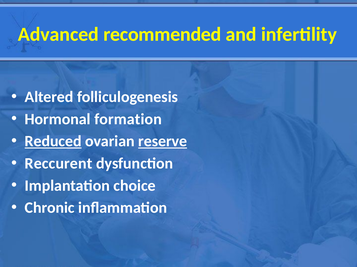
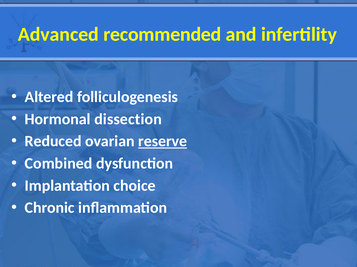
formation: formation -> dissection
Reduced underline: present -> none
Reccurent: Reccurent -> Combined
